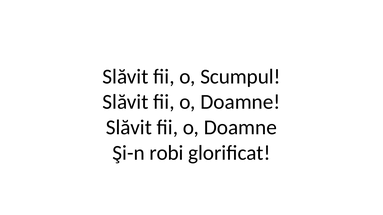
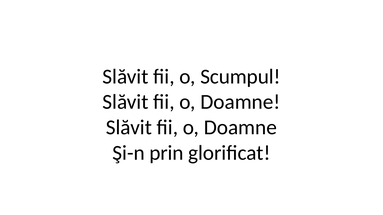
robi: robi -> prin
